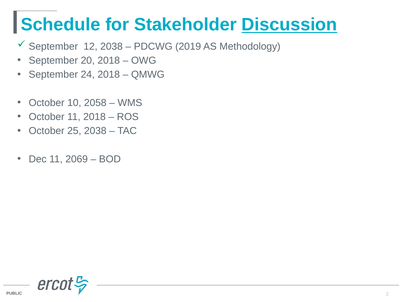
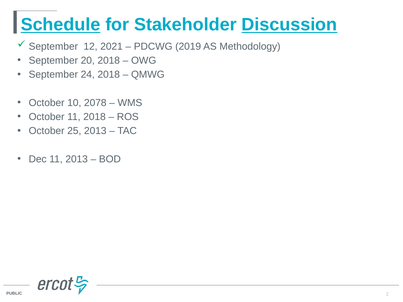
Schedule underline: none -> present
12 2038: 2038 -> 2021
2058: 2058 -> 2078
25 2038: 2038 -> 2013
11 2069: 2069 -> 2013
